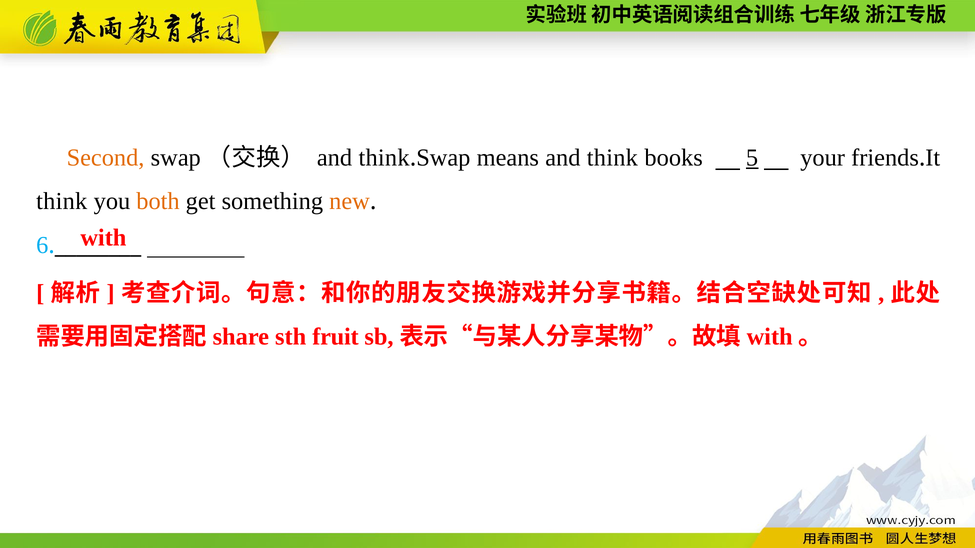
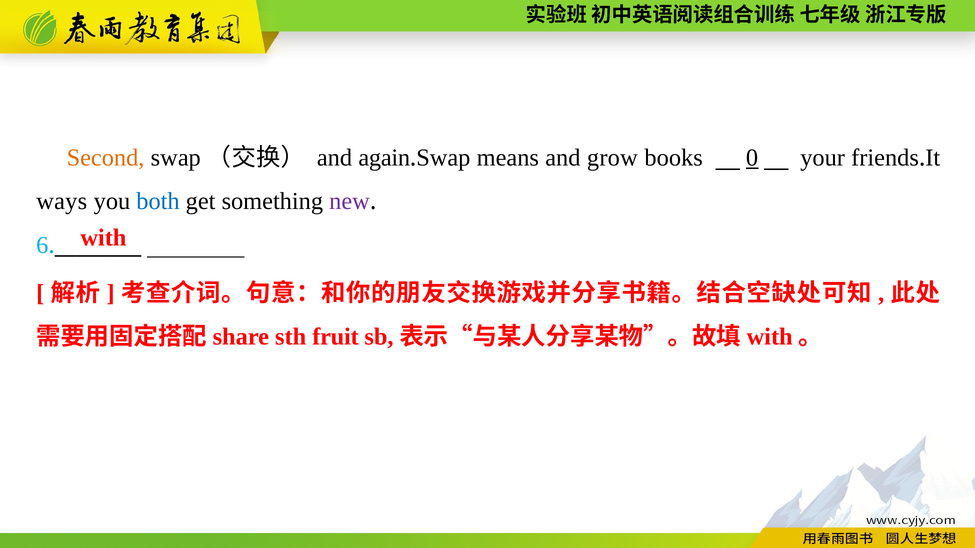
think at (384, 158): think -> again
think at (612, 158): think -> grow
5: 5 -> 0
think at (62, 202): think -> ways
both colour: orange -> blue
new colour: orange -> purple
